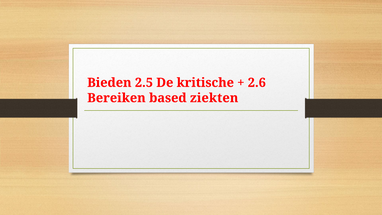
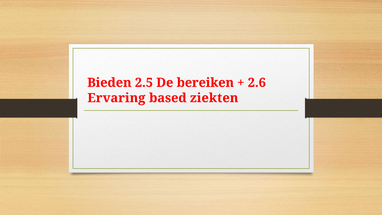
kritische: kritische -> bereiken
Bereiken: Bereiken -> Ervaring
